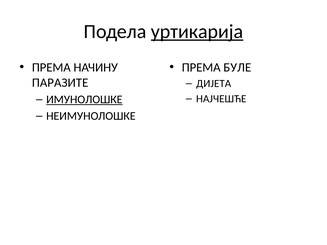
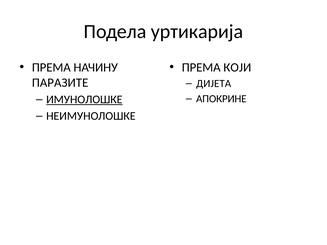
уртикарија underline: present -> none
БУЛЕ: БУЛЕ -> КОЈИ
НАЈЧЕШЋЕ: НАЈЧЕШЋЕ -> АПОКРИНЕ
